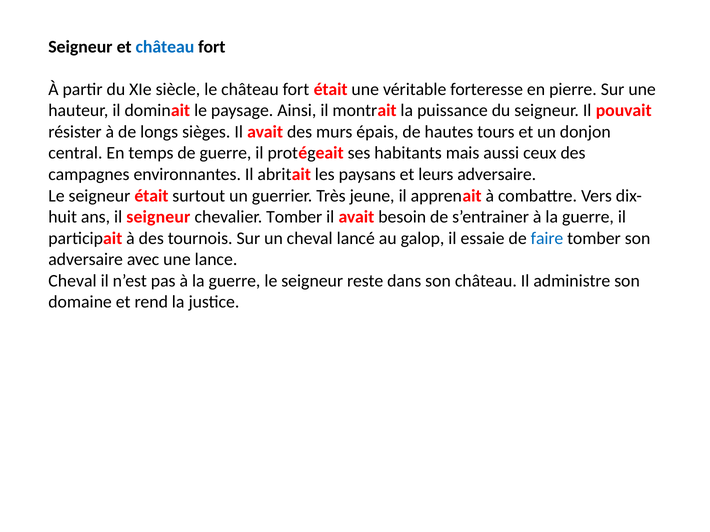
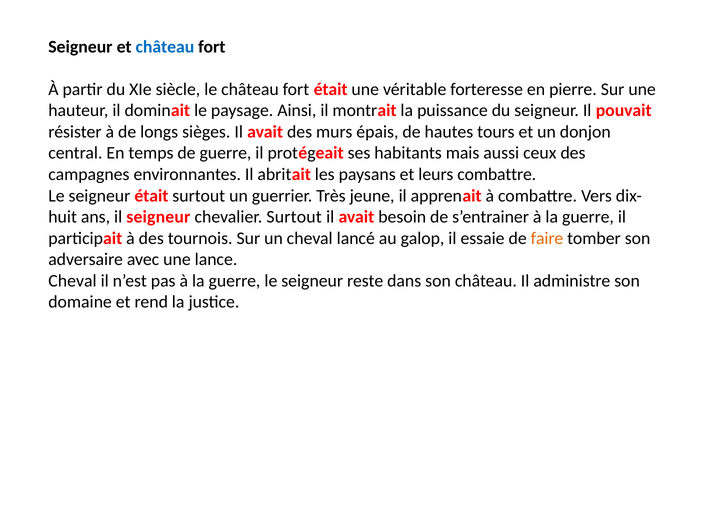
leurs adversaire: adversaire -> combattre
chevalier Tomber: Tomber -> Surtout
faire colour: blue -> orange
